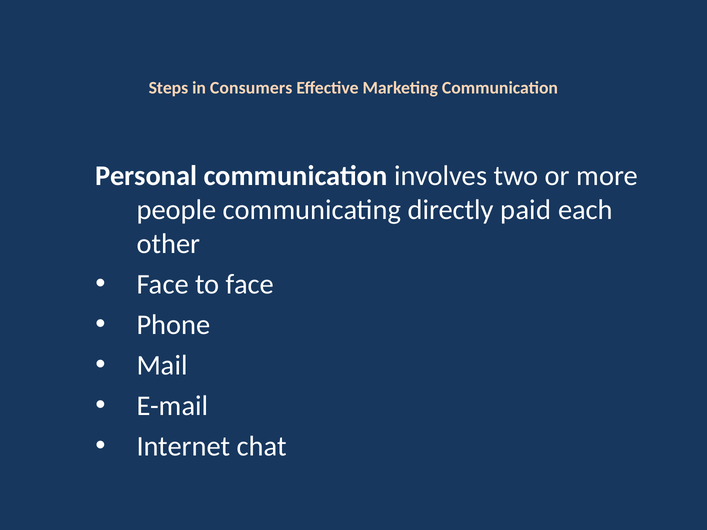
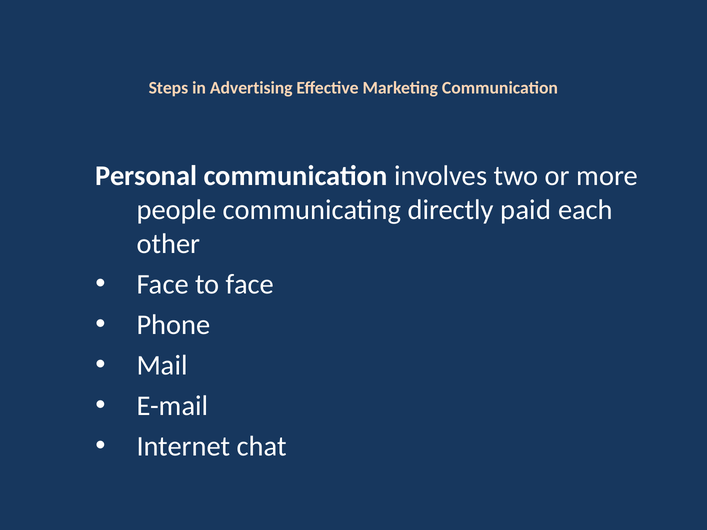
Consumers: Consumers -> Advertising
